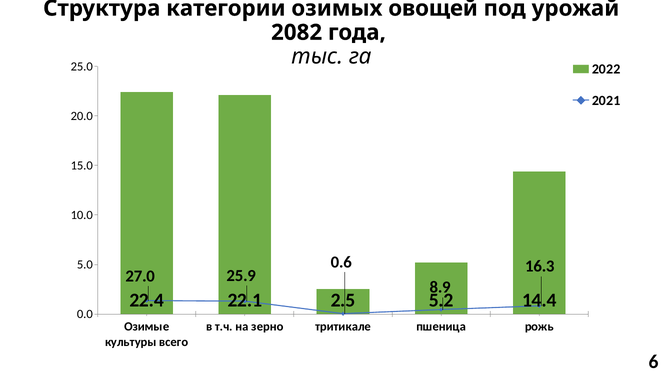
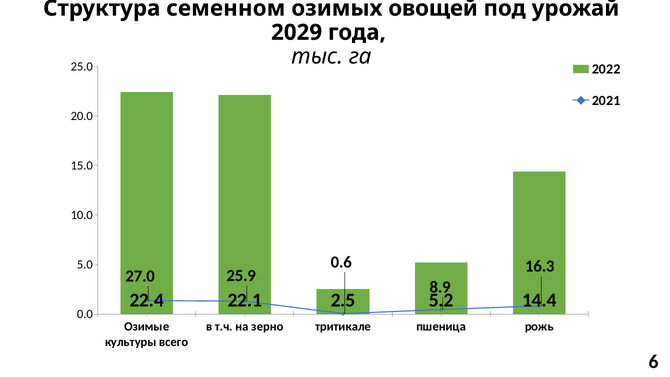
категории: категории -> семенном
2082: 2082 -> 2029
